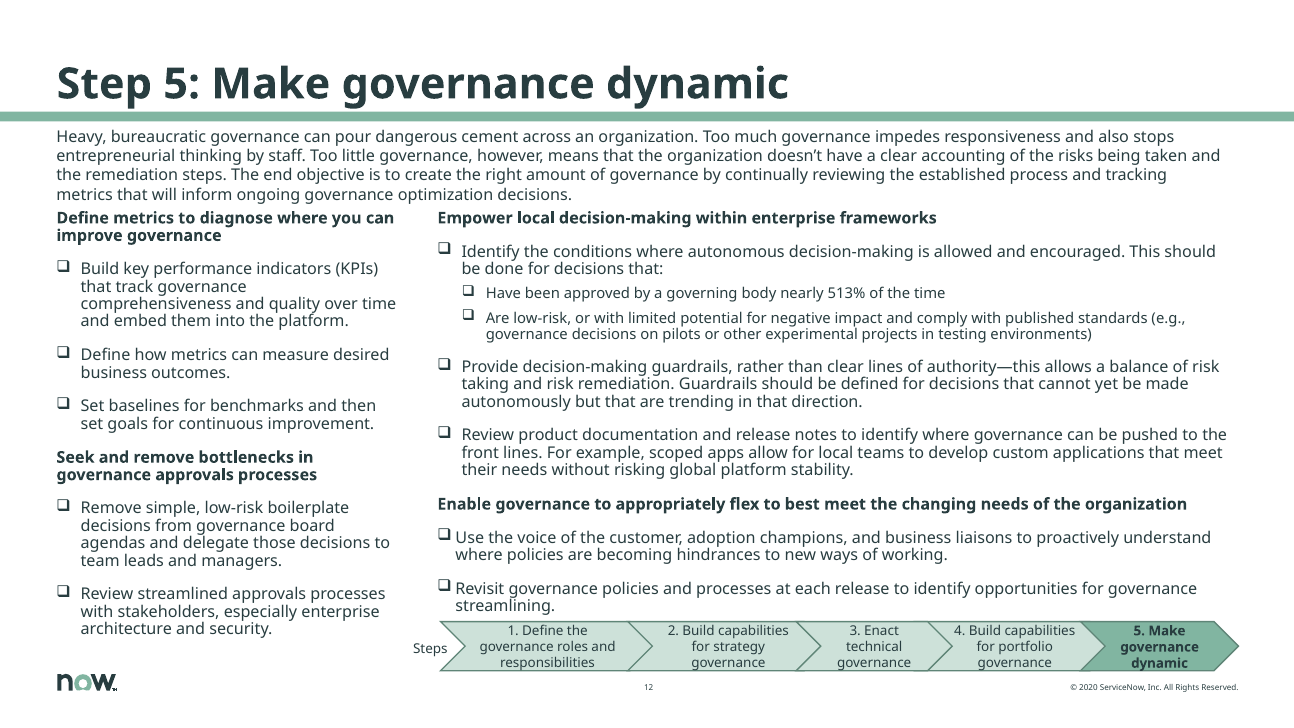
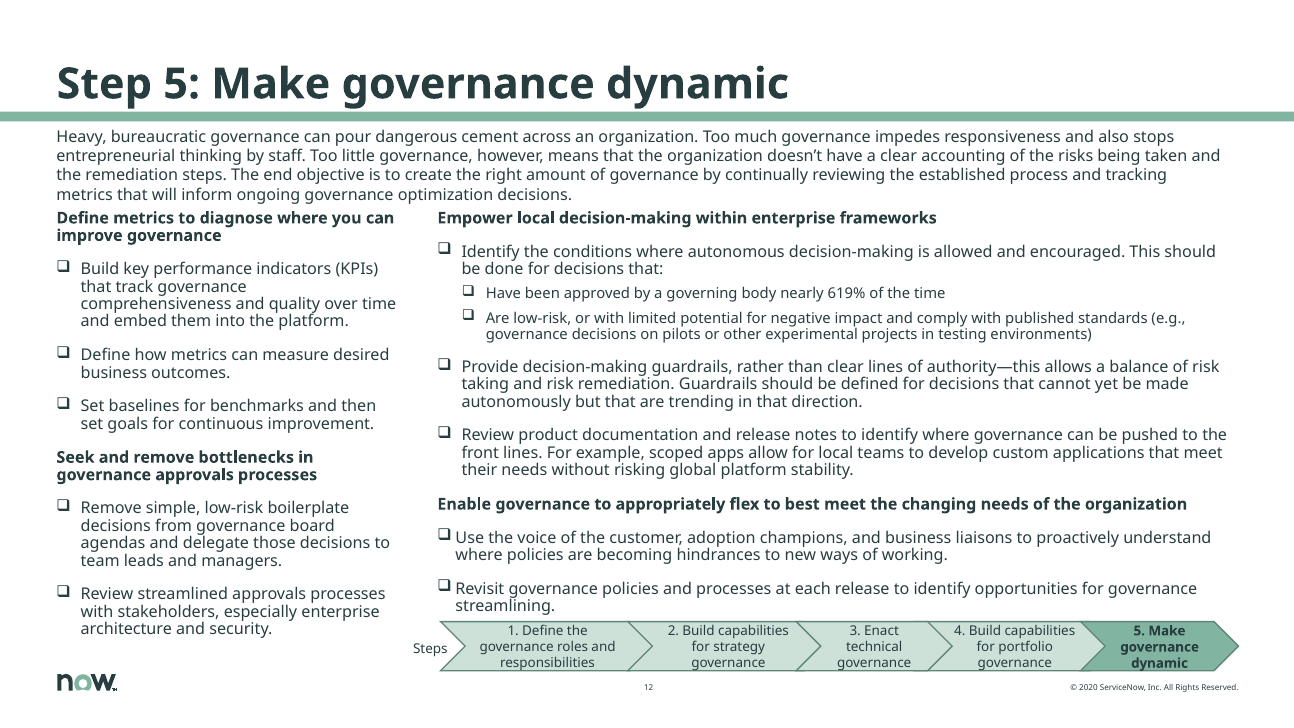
513%: 513% -> 619%
